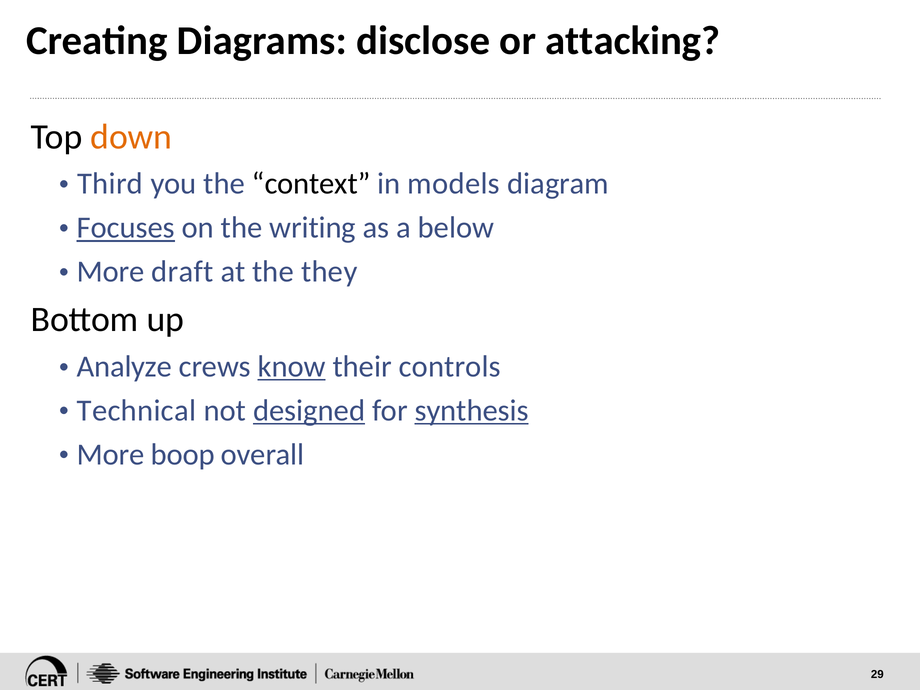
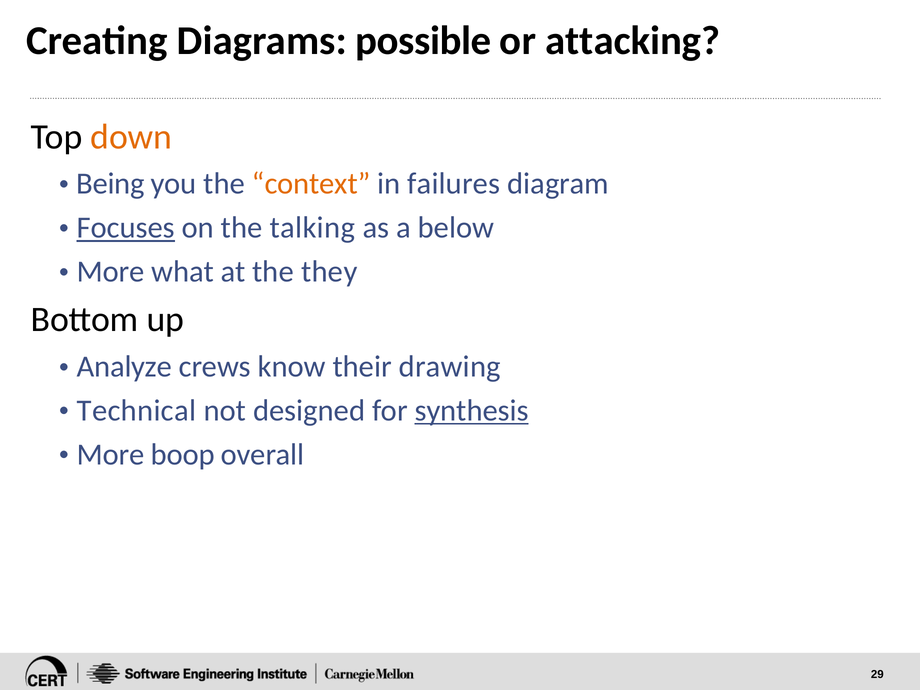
disclose: disclose -> possible
Third: Third -> Being
context colour: black -> orange
models: models -> failures
writing: writing -> talking
draft: draft -> what
know underline: present -> none
controls: controls -> drawing
designed underline: present -> none
